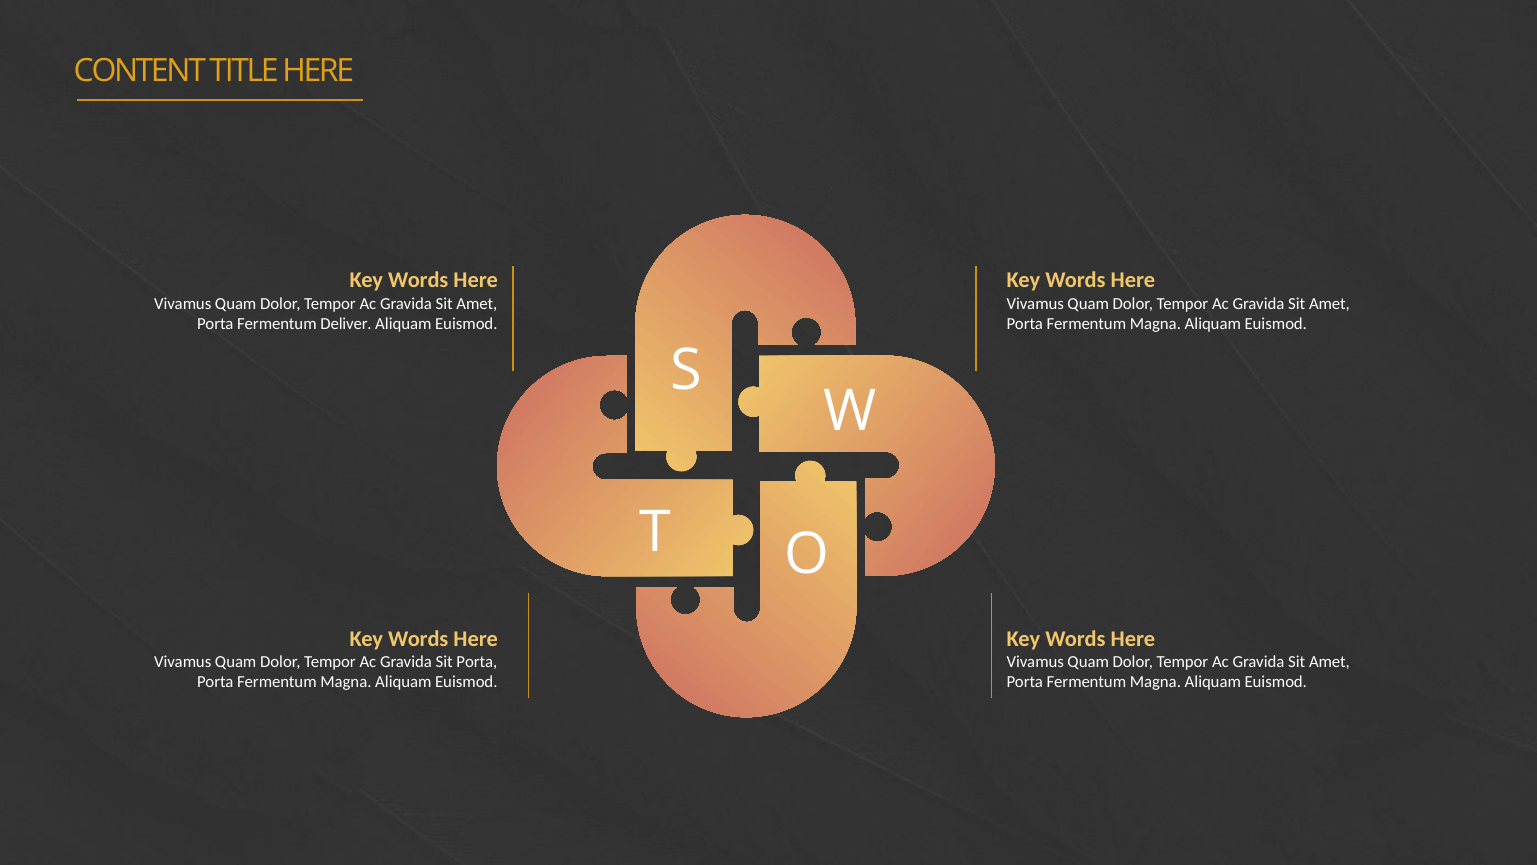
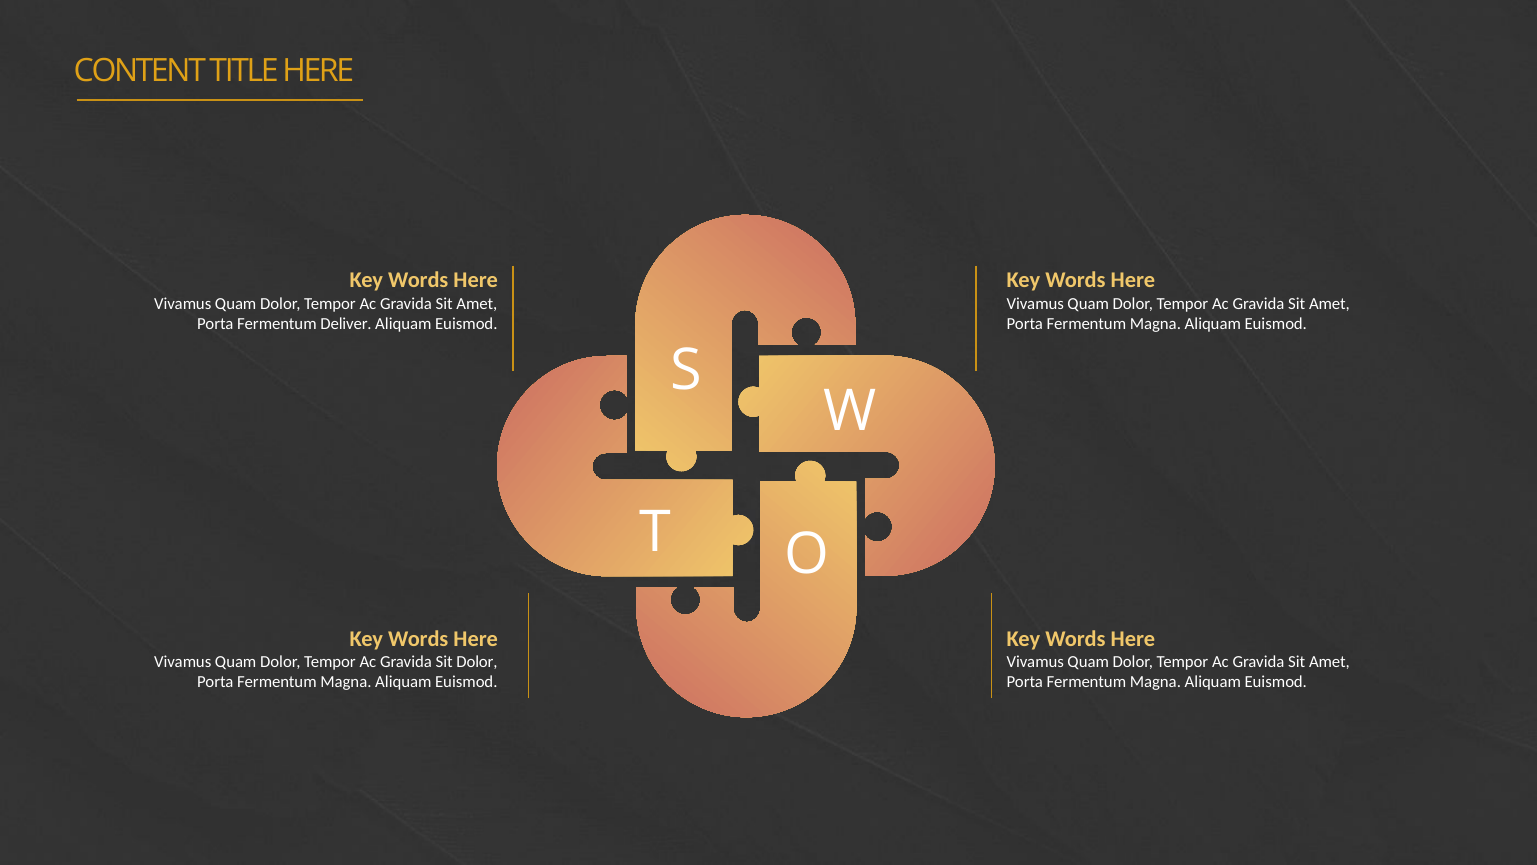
Sit Porta: Porta -> Dolor
